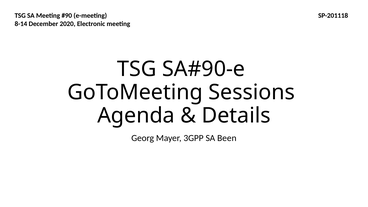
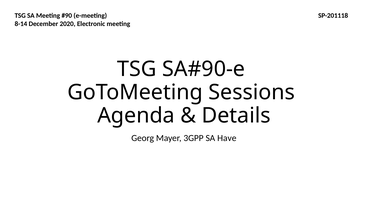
Been: Been -> Have
